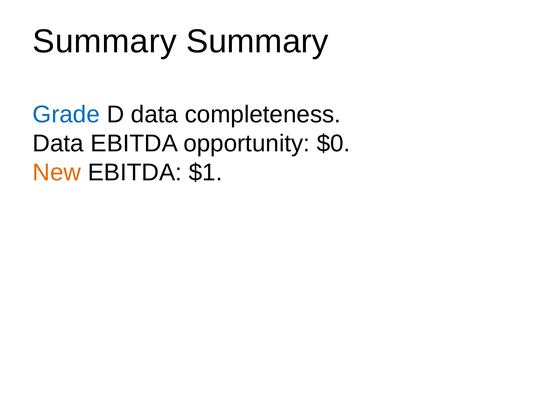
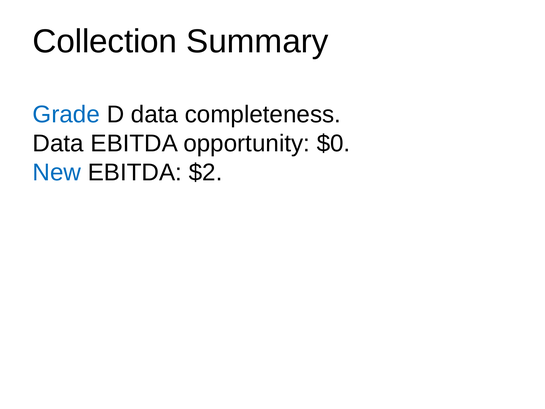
Summary at (105, 41): Summary -> Collection
New colour: orange -> blue
$1: $1 -> $2
